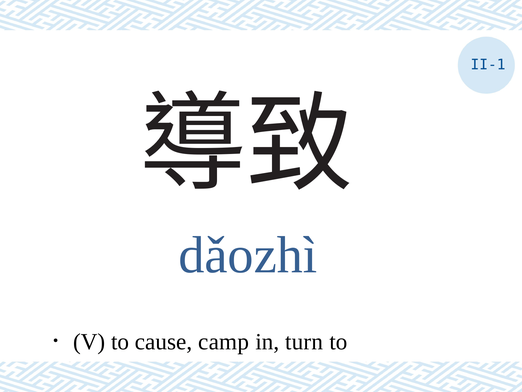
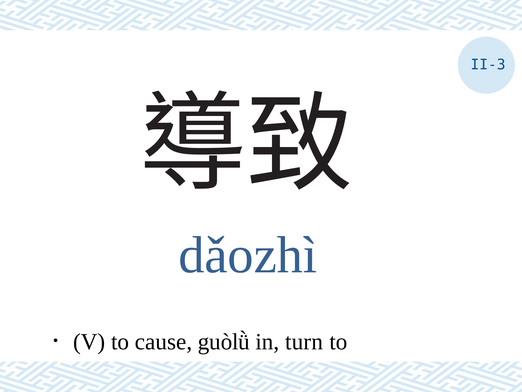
II-1: II-1 -> II-3
camp: camp -> guòlǜ
